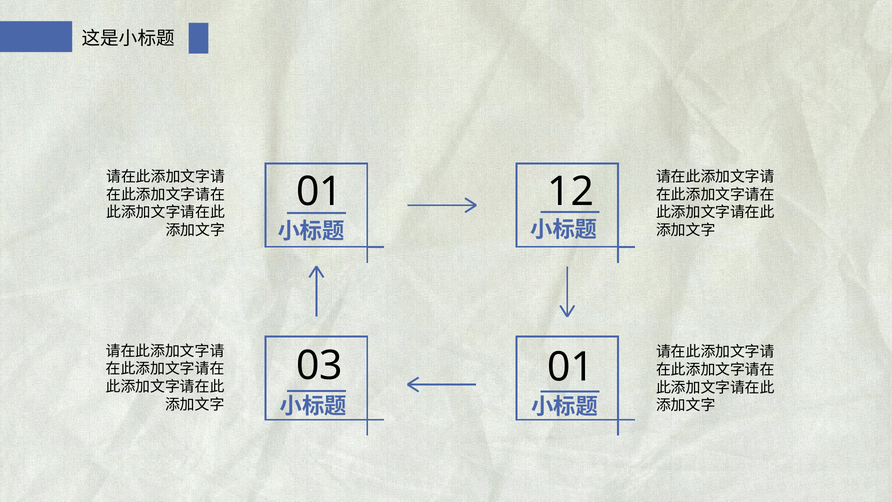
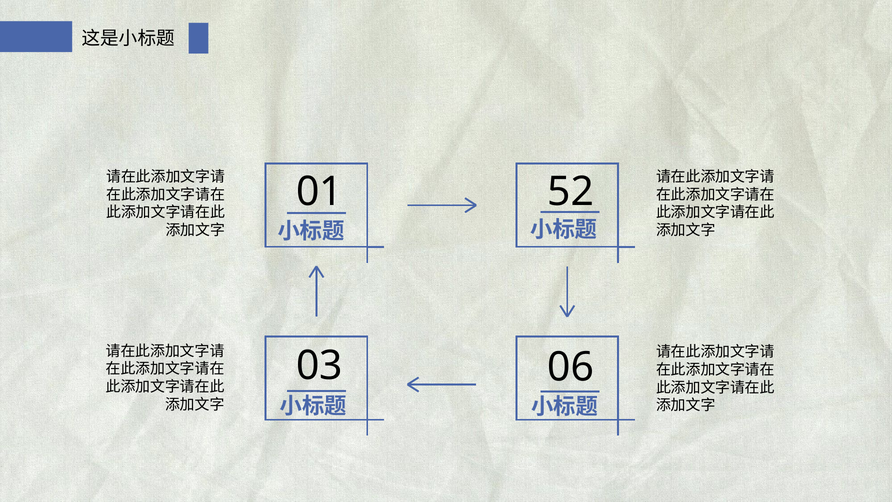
12: 12 -> 52
03 01: 01 -> 06
